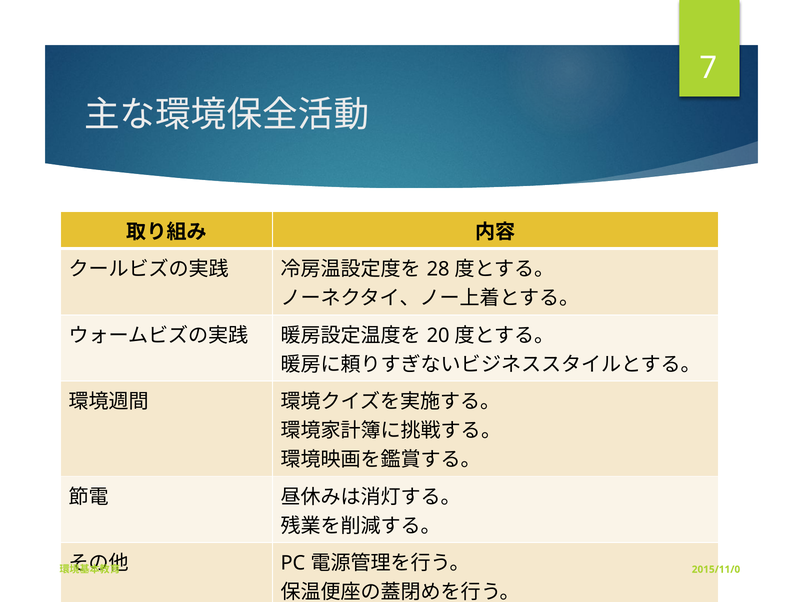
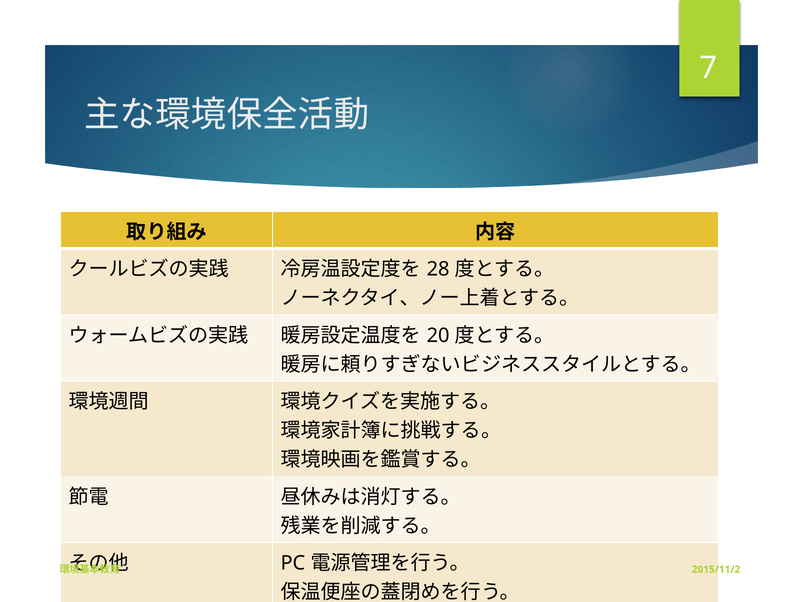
2015/11/0: 2015/11/0 -> 2015/11/2
